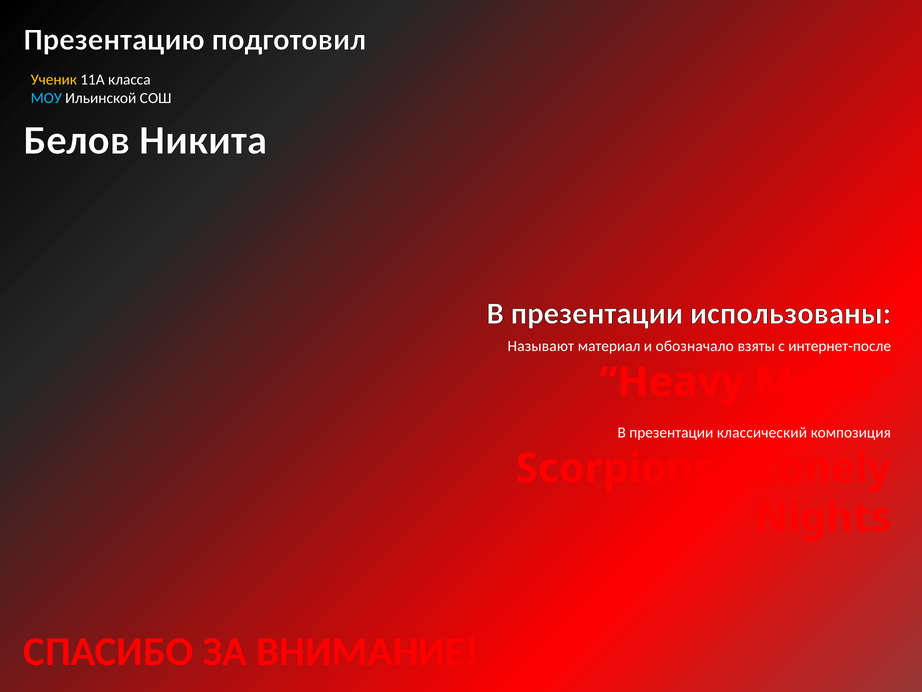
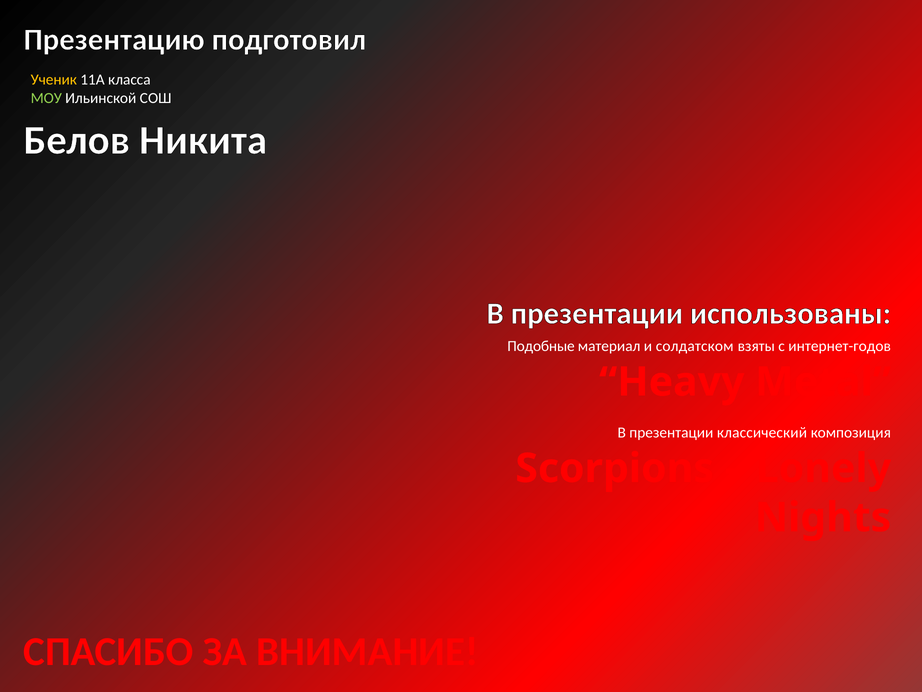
МОУ colour: light blue -> light green
Называют: Называют -> Подобные
обозначало: обозначало -> солдатском
интернет-после: интернет-после -> интернет-годов
